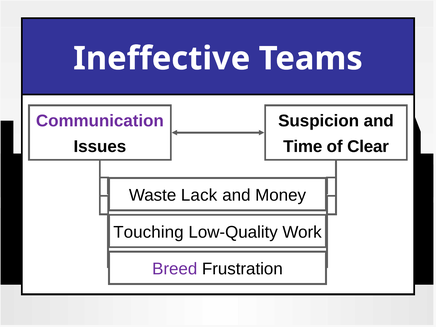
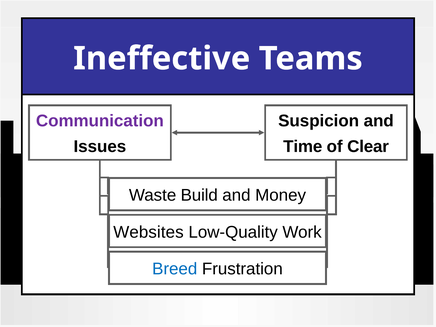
Lack: Lack -> Build
Touching: Touching -> Websites
Breed colour: purple -> blue
